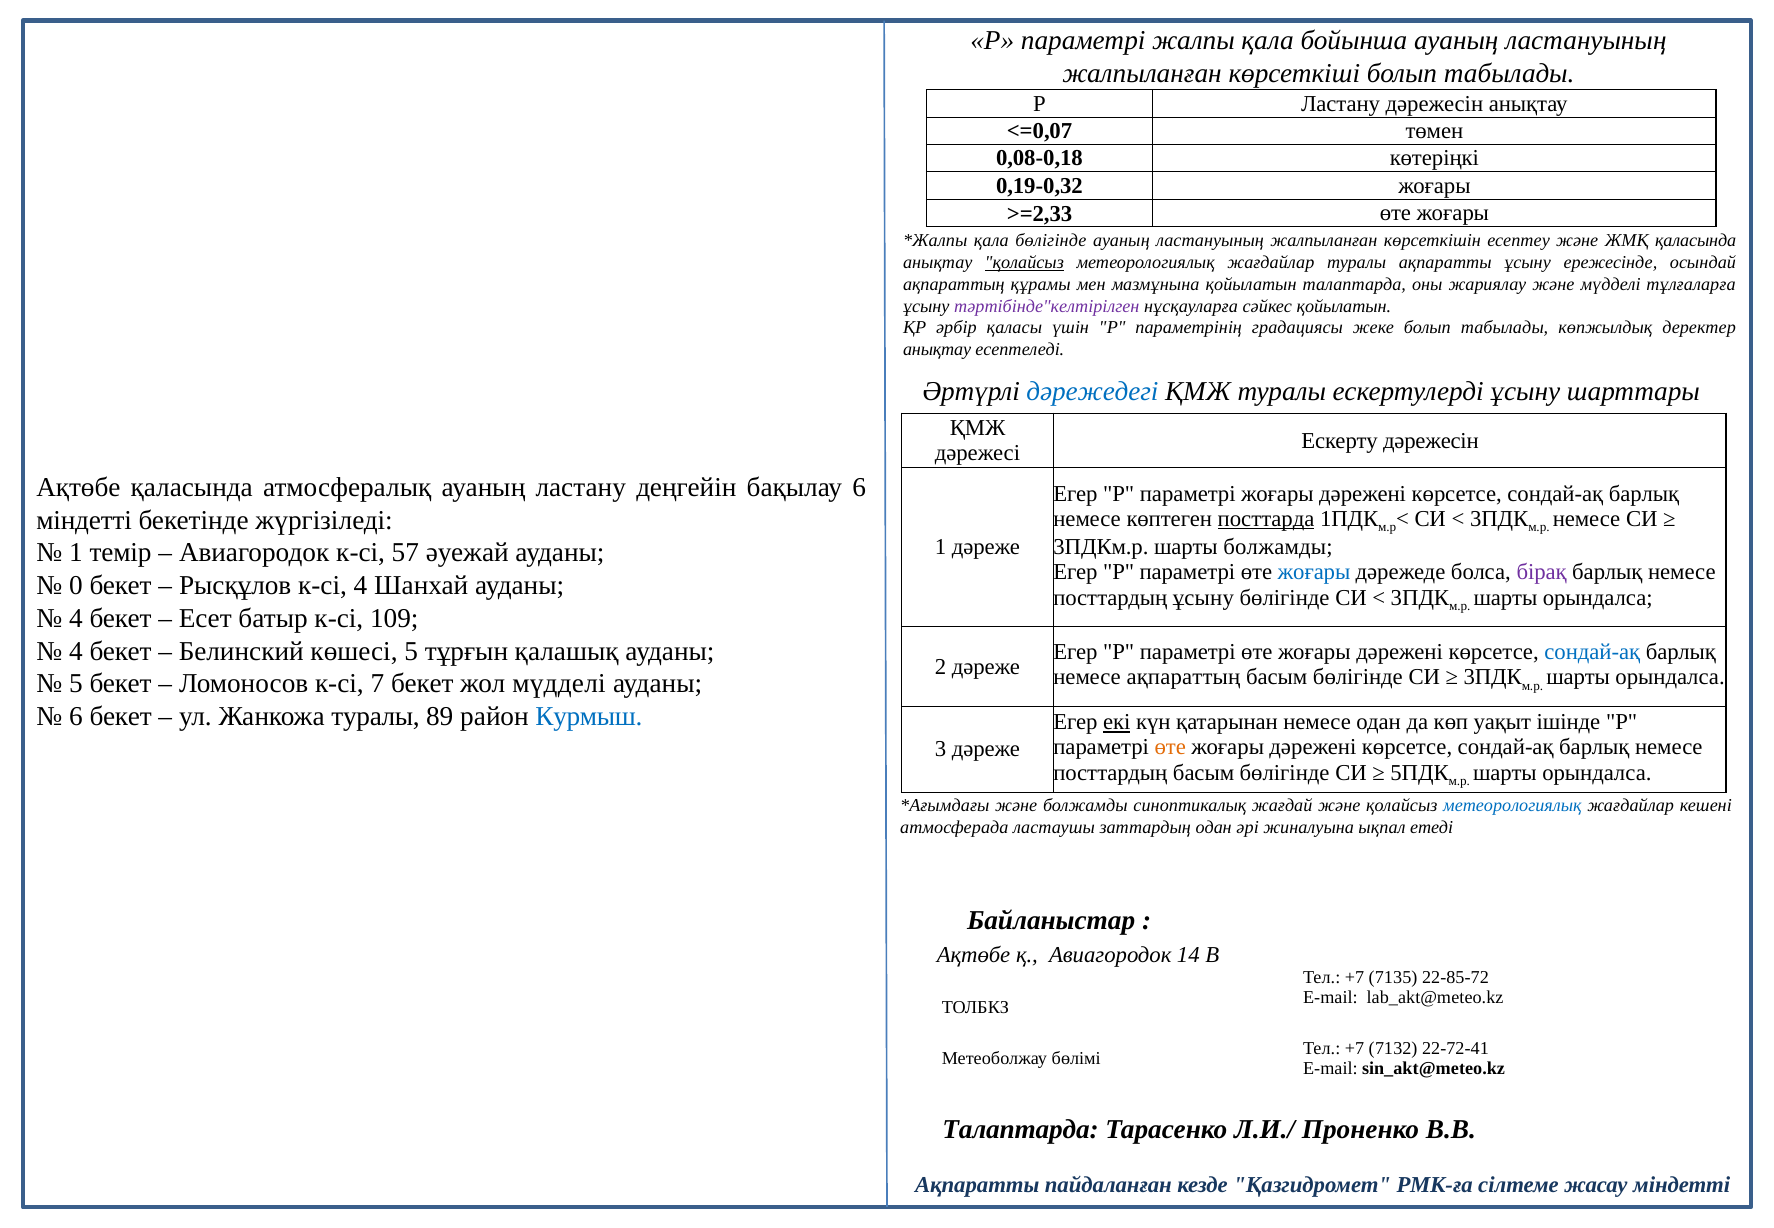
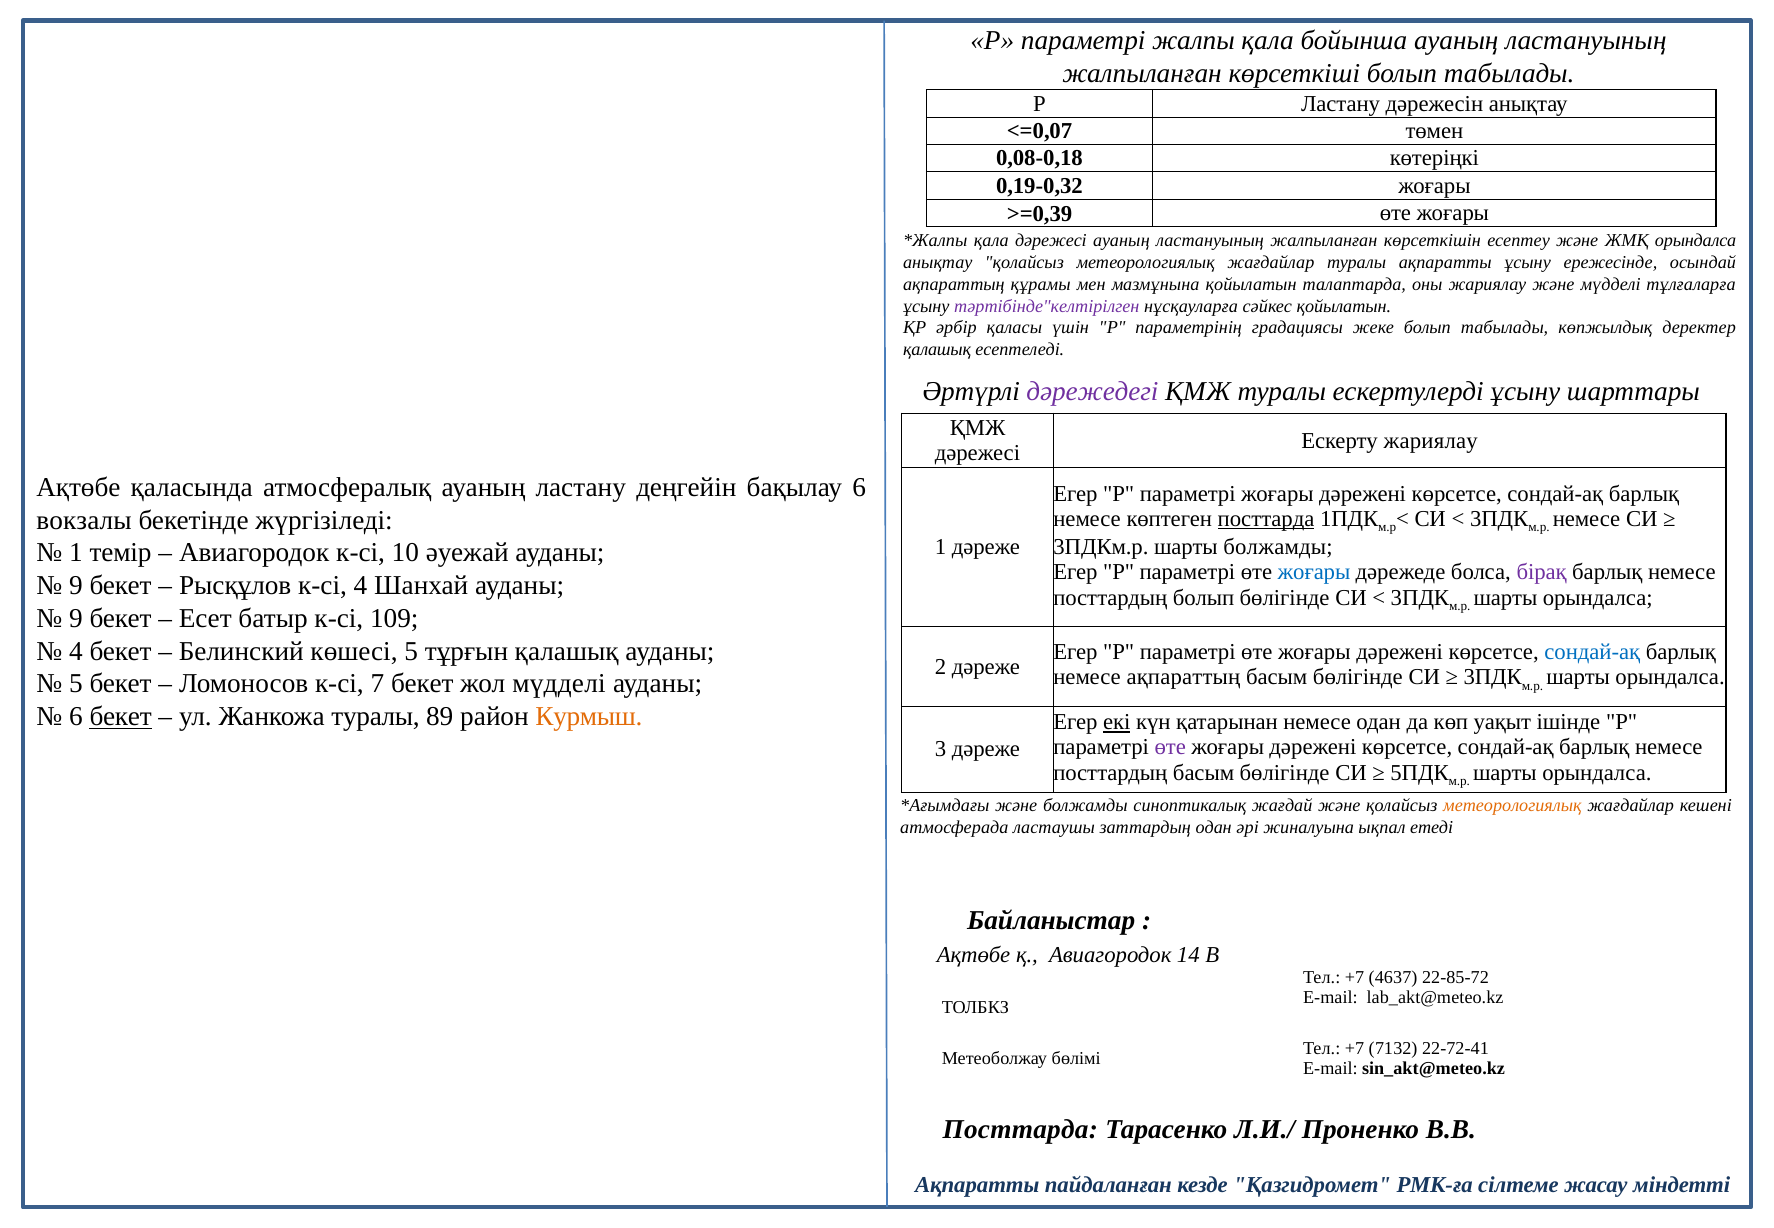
>=2,33: >=2,33 -> >=0,39
қала бөлігінде: бөлігінде -> дәрежесі
ЖМҚ қаласында: қаласында -> орындалса
қолайсыз at (1024, 263) underline: present -> none
анықтау at (937, 350): анықтау -> қалашық
дәрежедегі colour: blue -> purple
Ескерту дәрежесін: дәрежесін -> жариялау
міндетті at (84, 520): міндетті -> вокзалы
57: 57 -> 10
0 at (76, 586): 0 -> 9
посттардың ұсыну: ұсыну -> болып
4 at (76, 618): 4 -> 9
бекет at (121, 717) underline: none -> present
Курмыш colour: blue -> orange
өте at (1170, 748) colour: orange -> purple
метеорологиялық at (1512, 805) colour: blue -> orange
7135: 7135 -> 4637
Талаптарда at (1020, 1130): Талаптарда -> Посттарда
